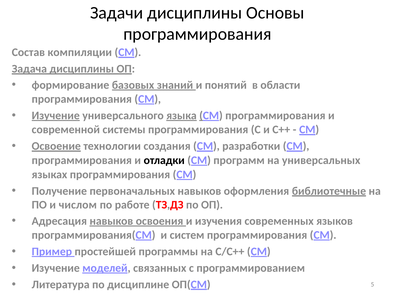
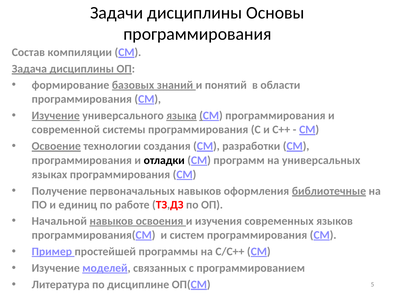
числом: числом -> единиц
Адресация: Адресация -> Начальной
